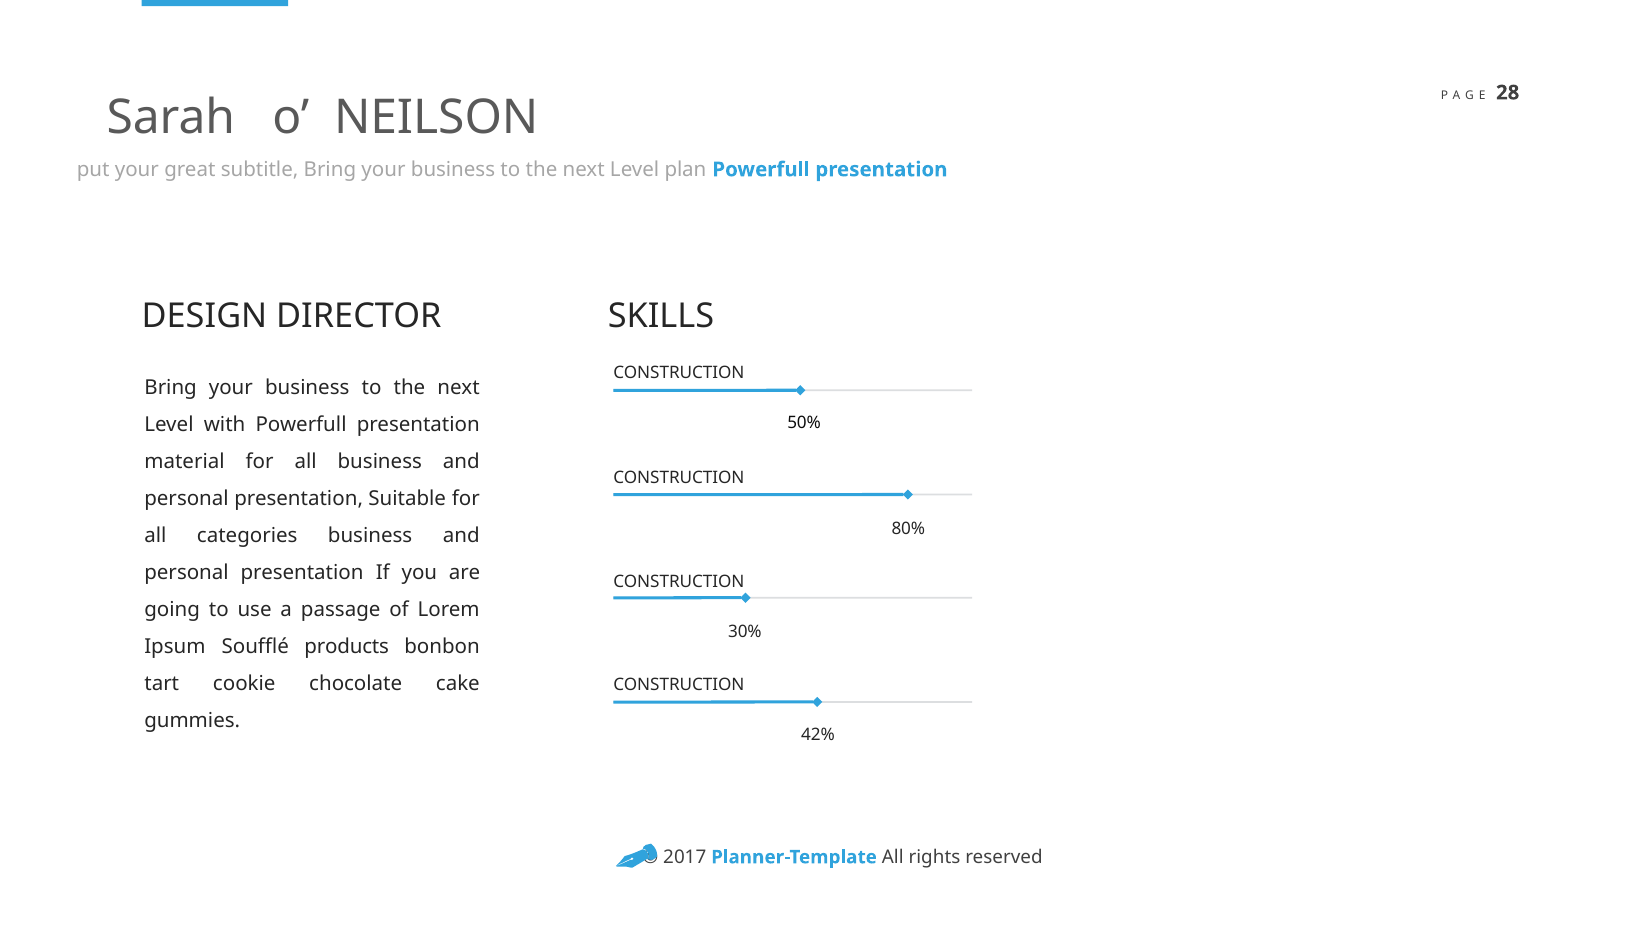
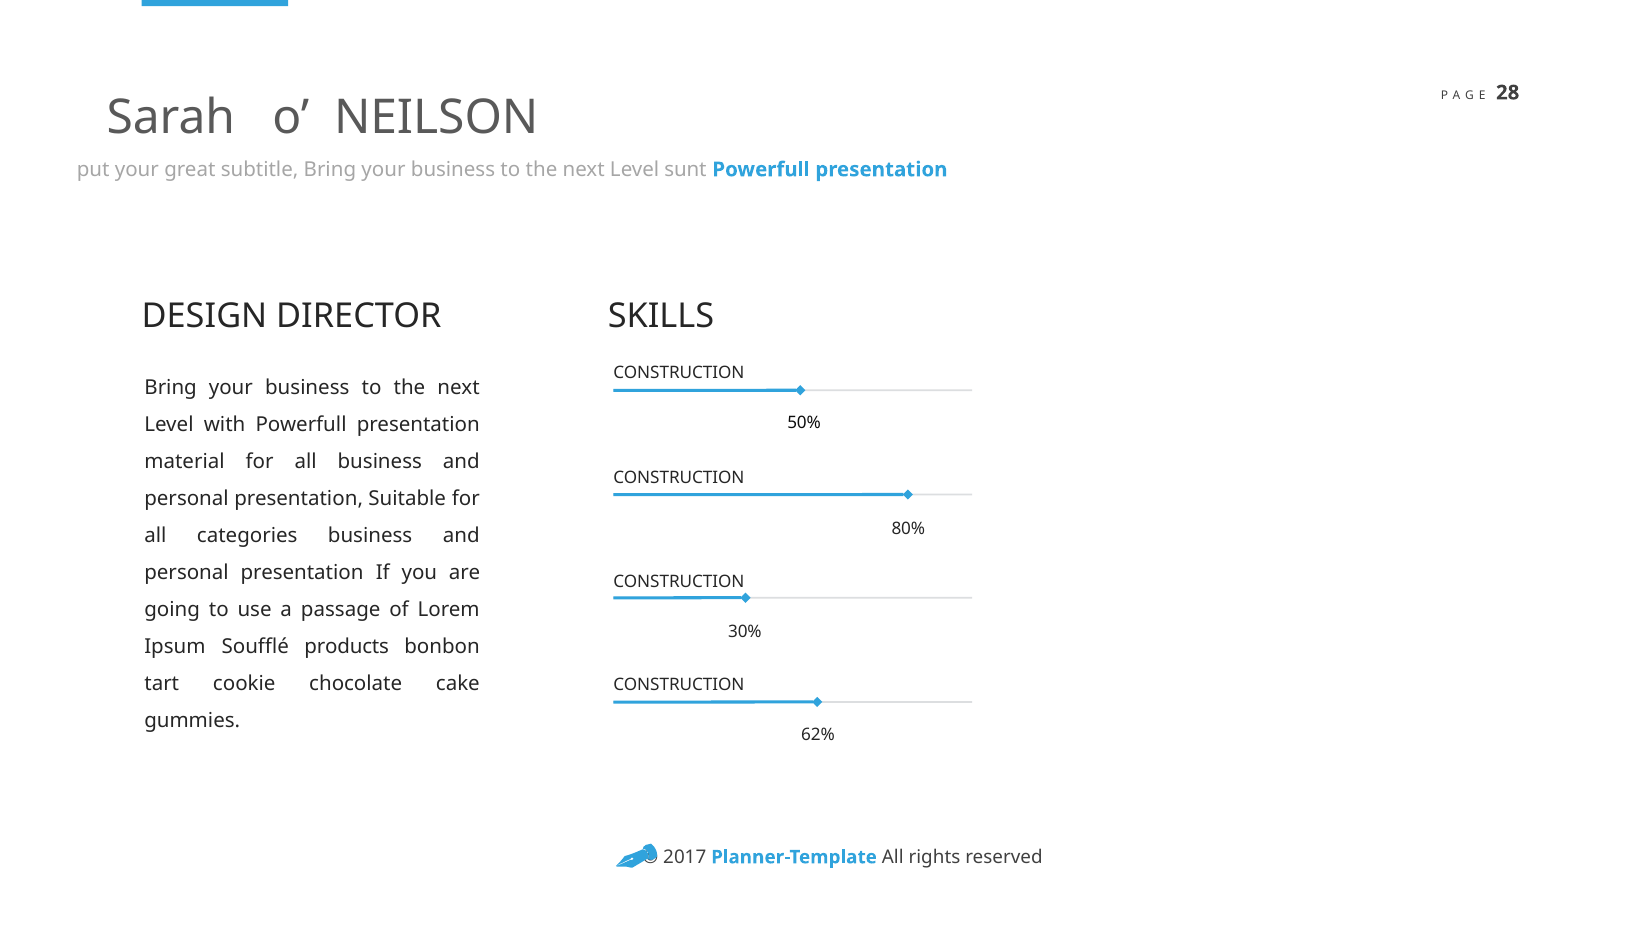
plan: plan -> sunt
42%: 42% -> 62%
